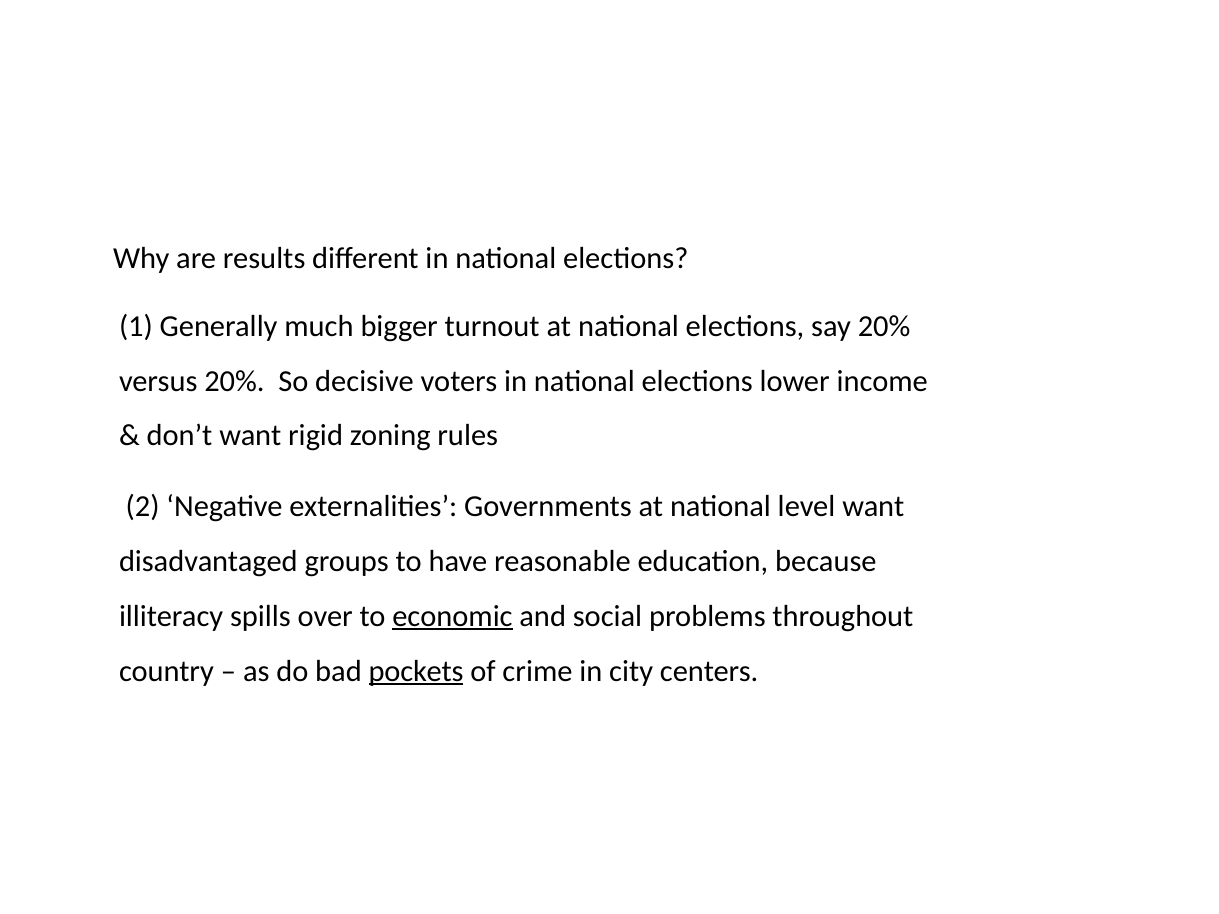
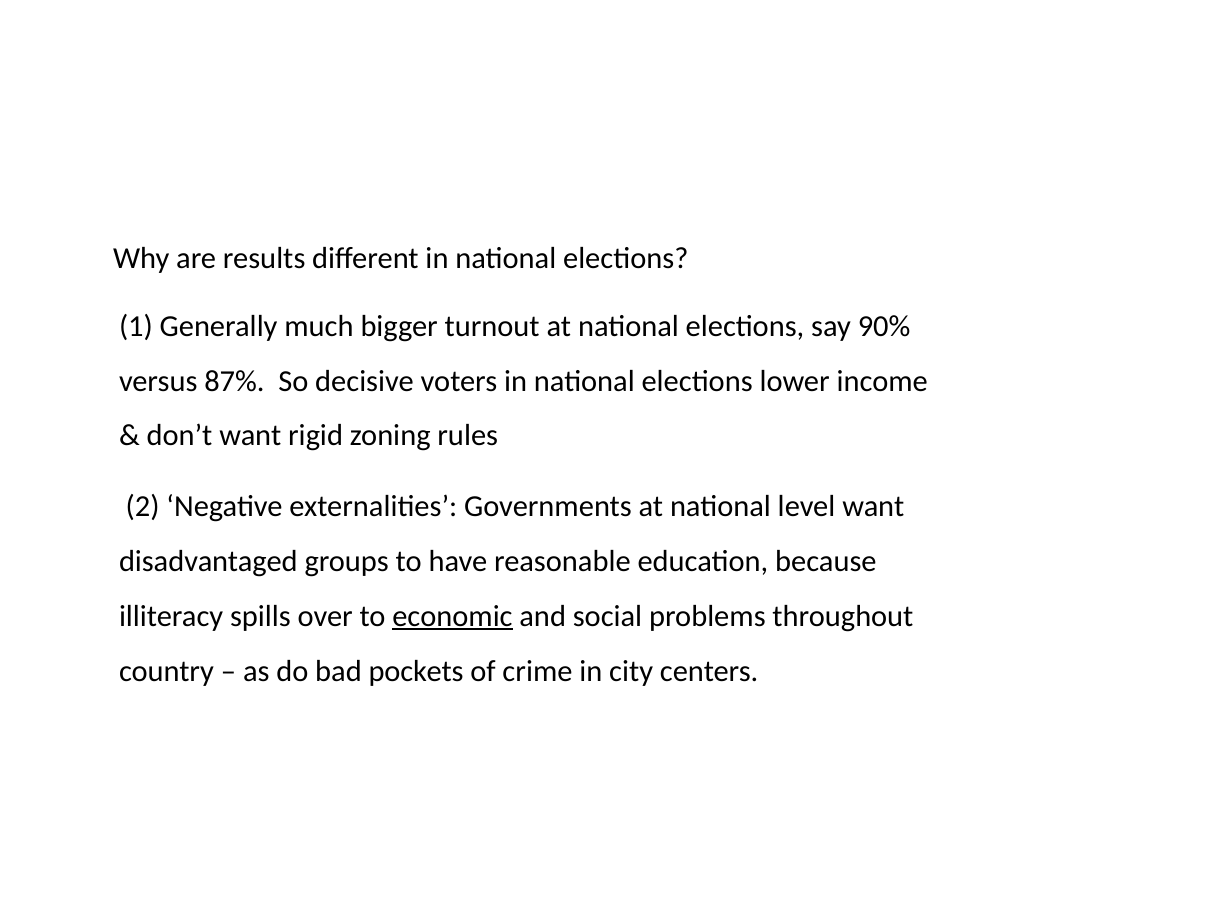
say 20%: 20% -> 90%
versus 20%: 20% -> 87%
pockets underline: present -> none
